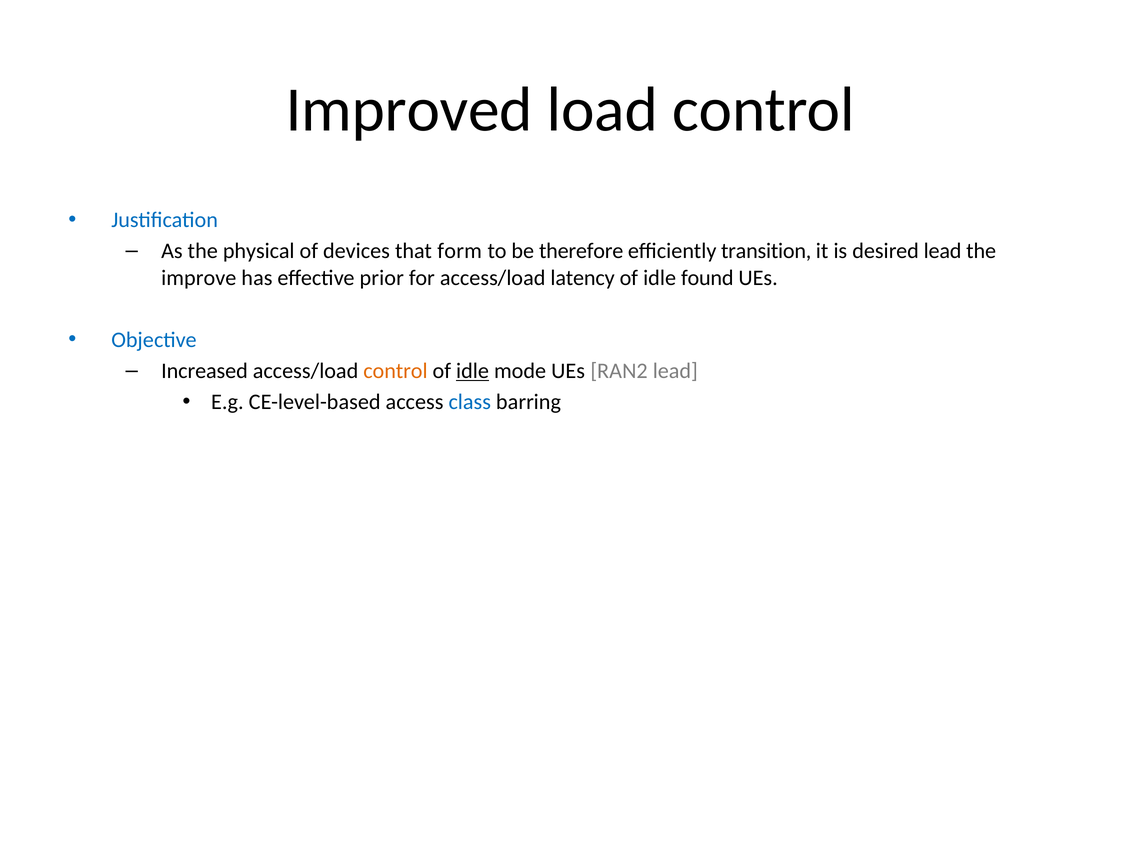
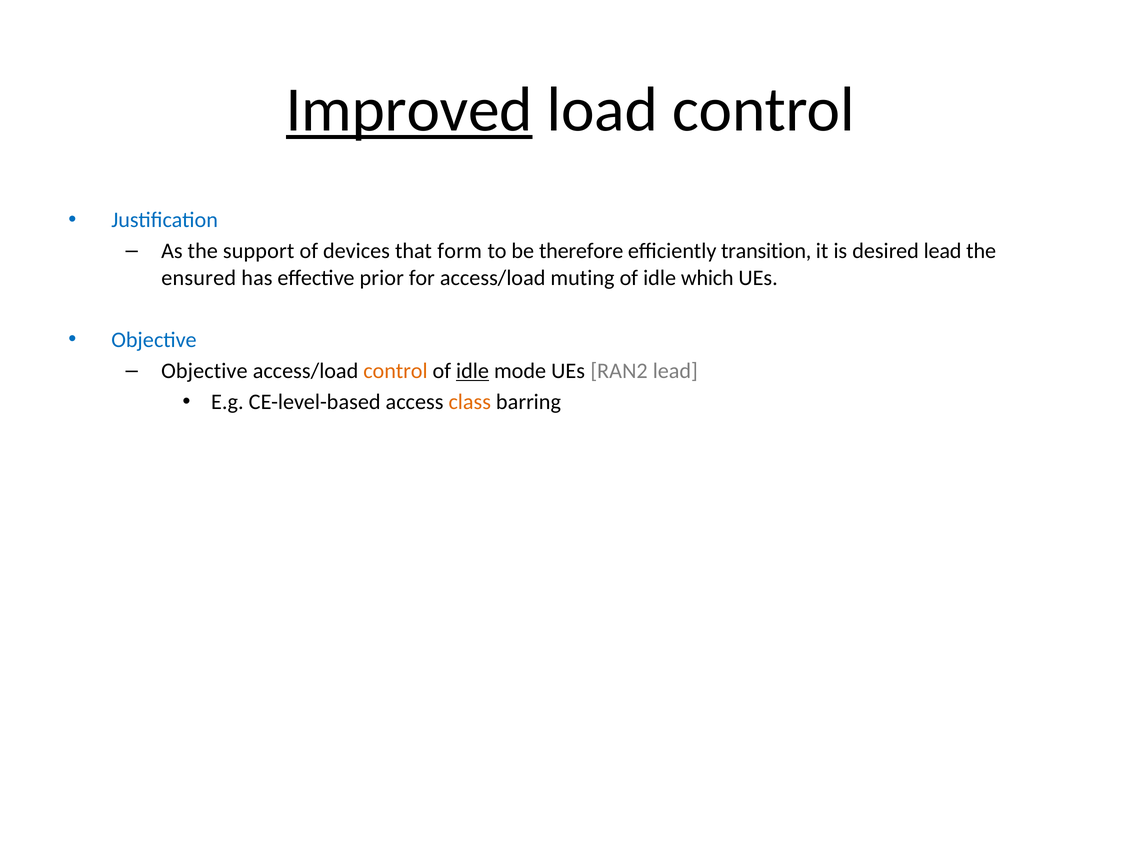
Improved underline: none -> present
physical: physical -> support
improve: improve -> ensured
latency: latency -> muting
found: found -> which
Increased at (204, 371): Increased -> Objective
class colour: blue -> orange
